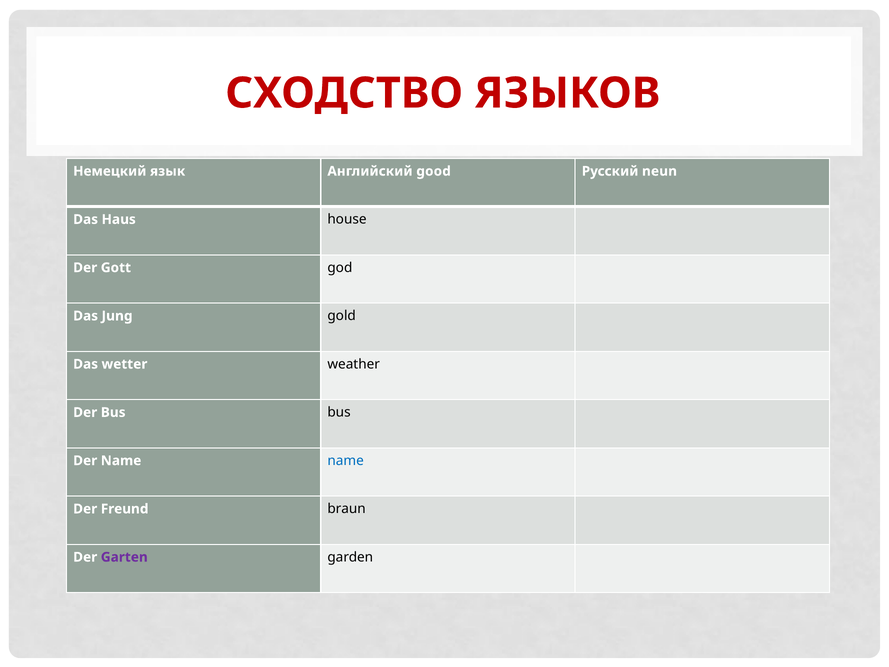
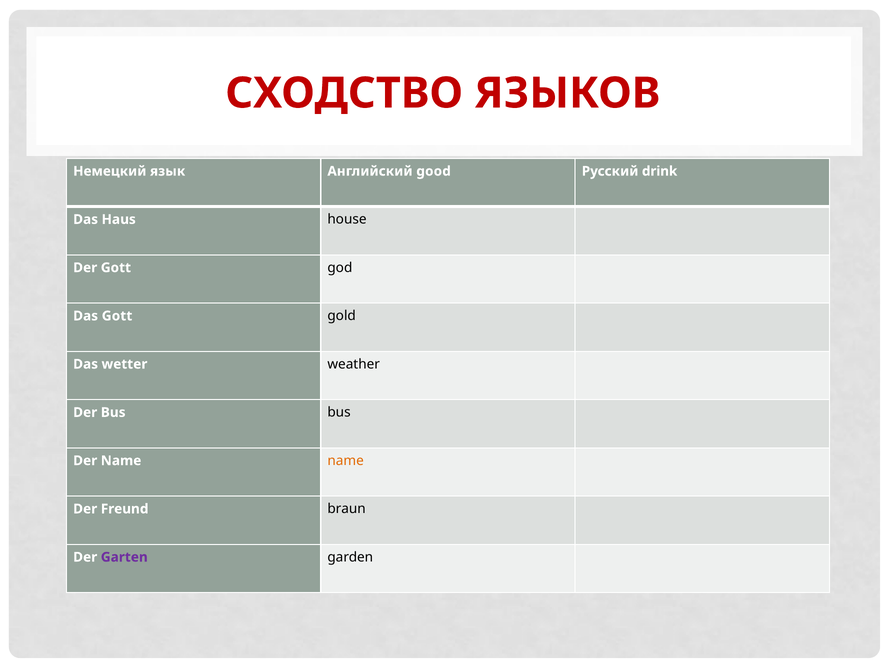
neun: neun -> drink
Das Jung: Jung -> Gott
name at (346, 460) colour: blue -> orange
